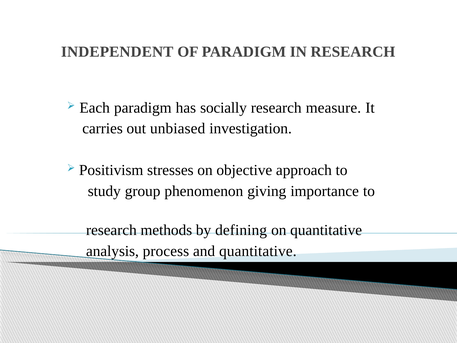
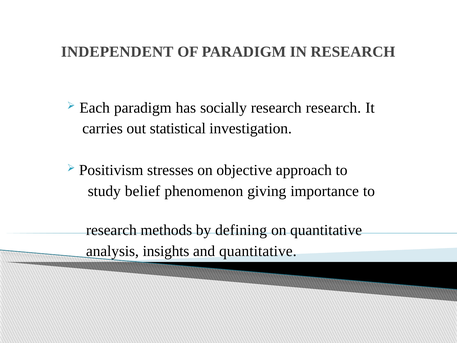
research measure: measure -> research
unbiased: unbiased -> statistical
group: group -> belief
process: process -> insights
